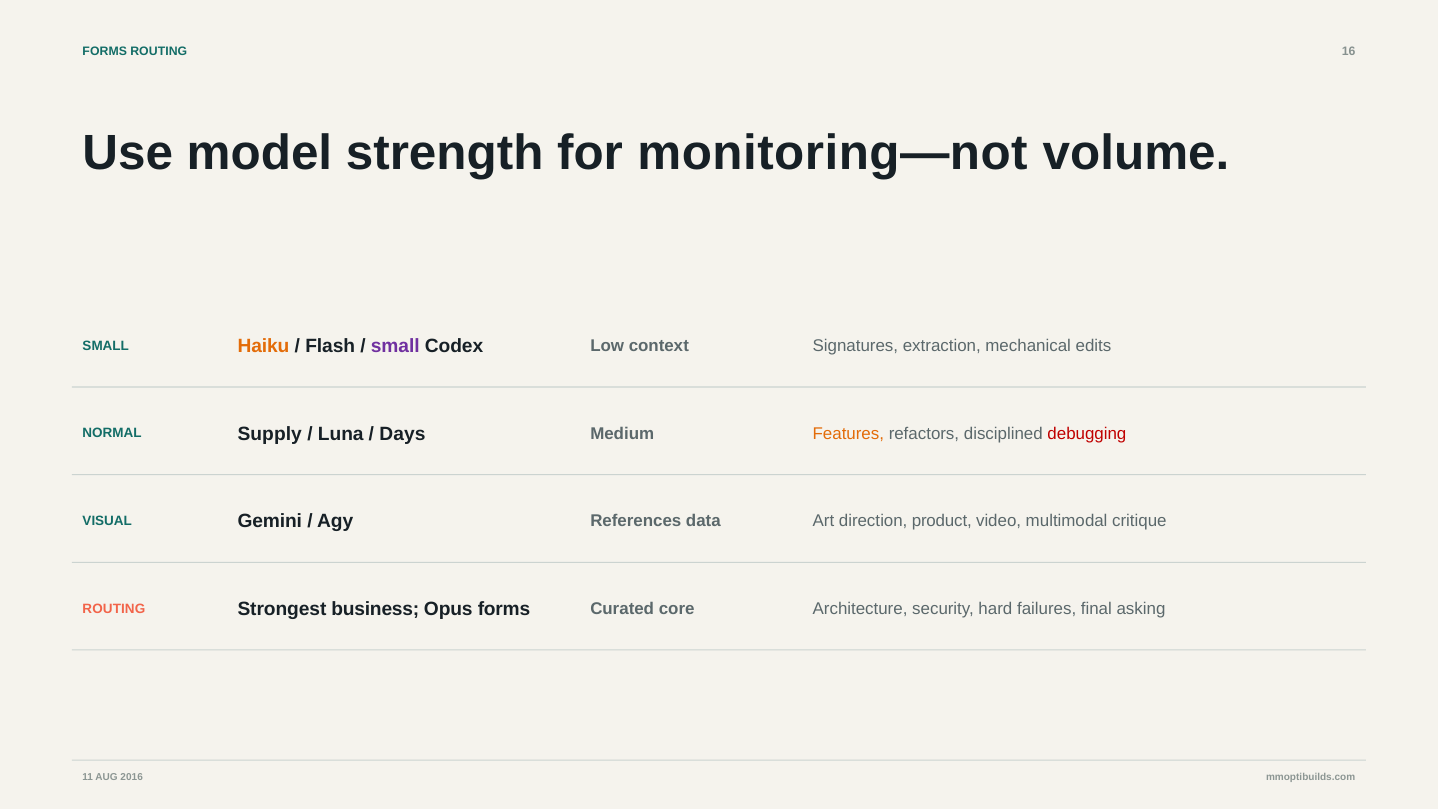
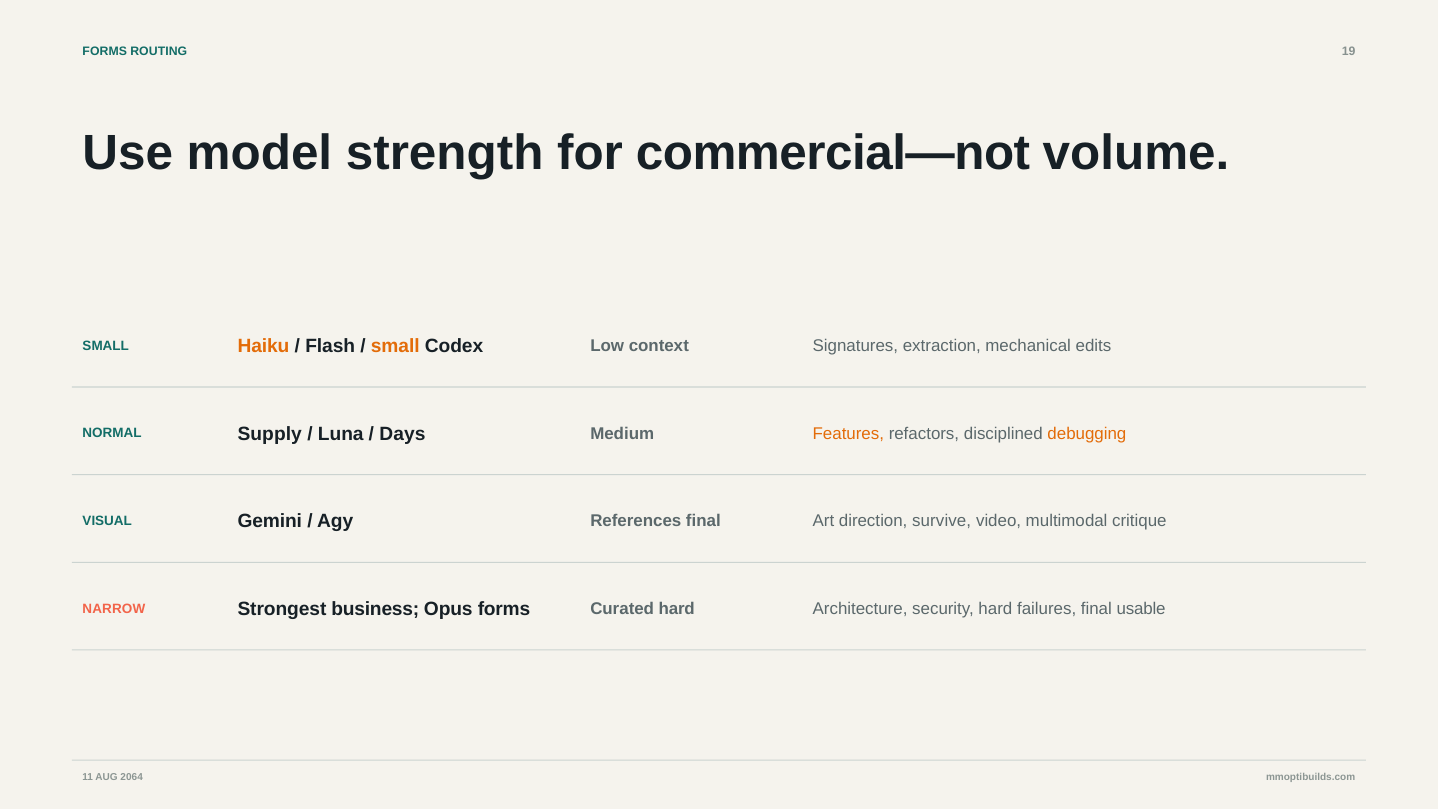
16: 16 -> 19
monitoring—not: monitoring—not -> commercial—not
small at (395, 346) colour: purple -> orange
debugging colour: red -> orange
References data: data -> final
product: product -> survive
ROUTING at (114, 609): ROUTING -> NARROW
Curated core: core -> hard
asking: asking -> usable
2016: 2016 -> 2064
